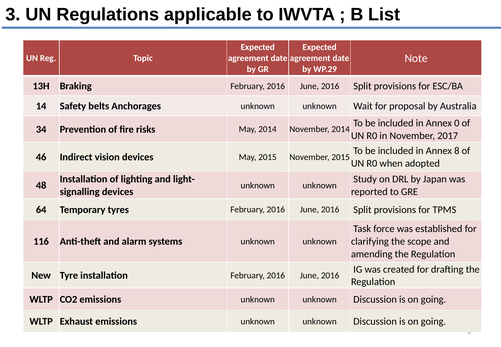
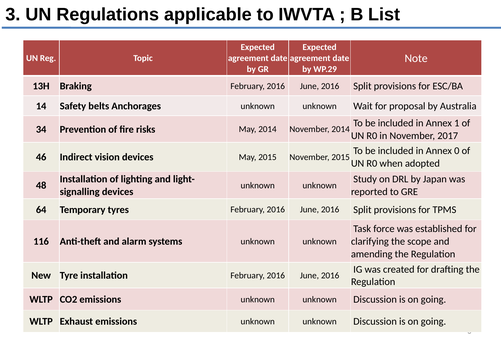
0: 0 -> 1
8: 8 -> 0
